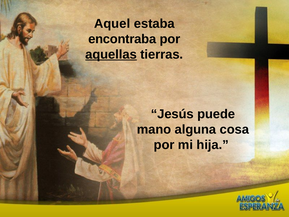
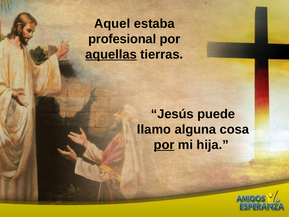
encontraba: encontraba -> profesional
mano: mano -> llamo
por at (164, 145) underline: none -> present
